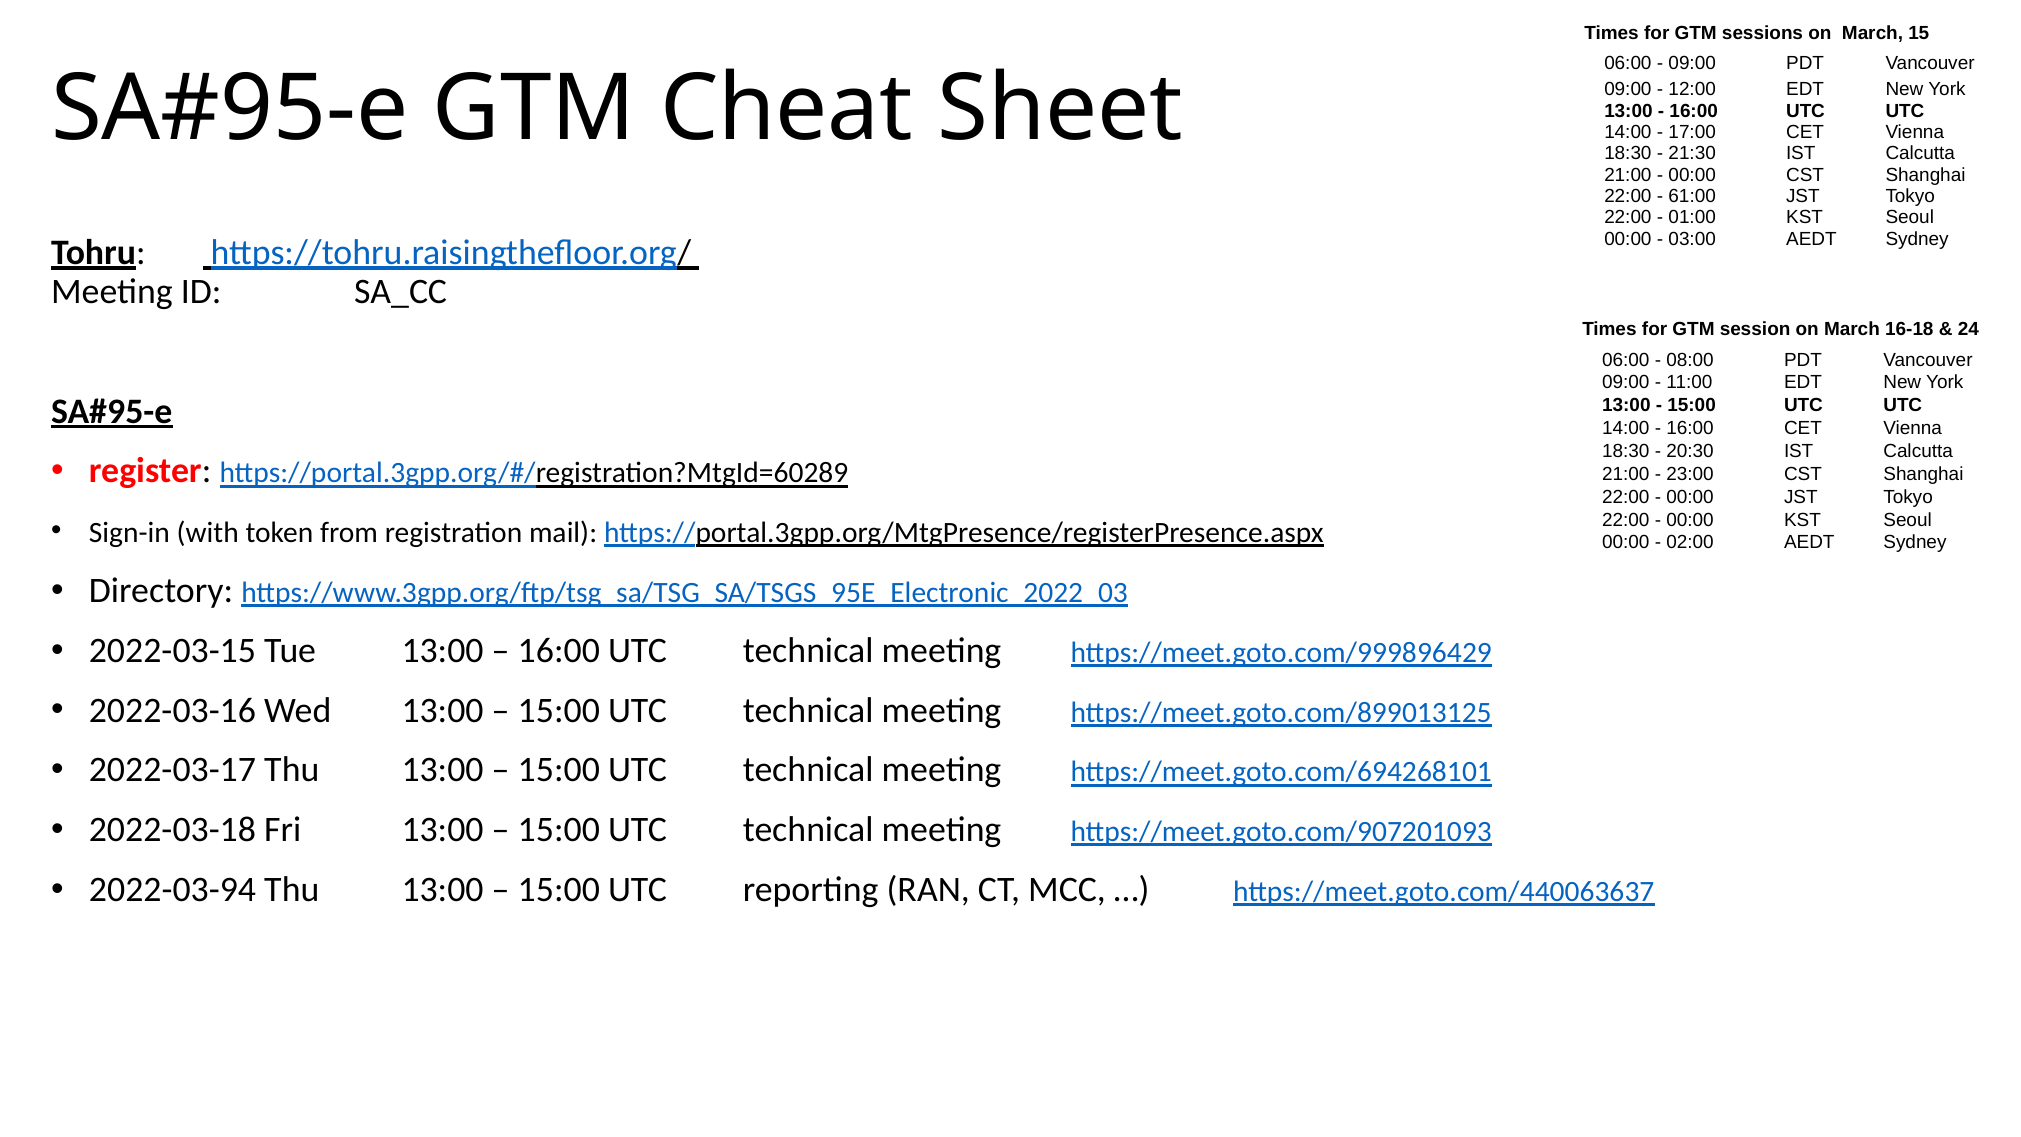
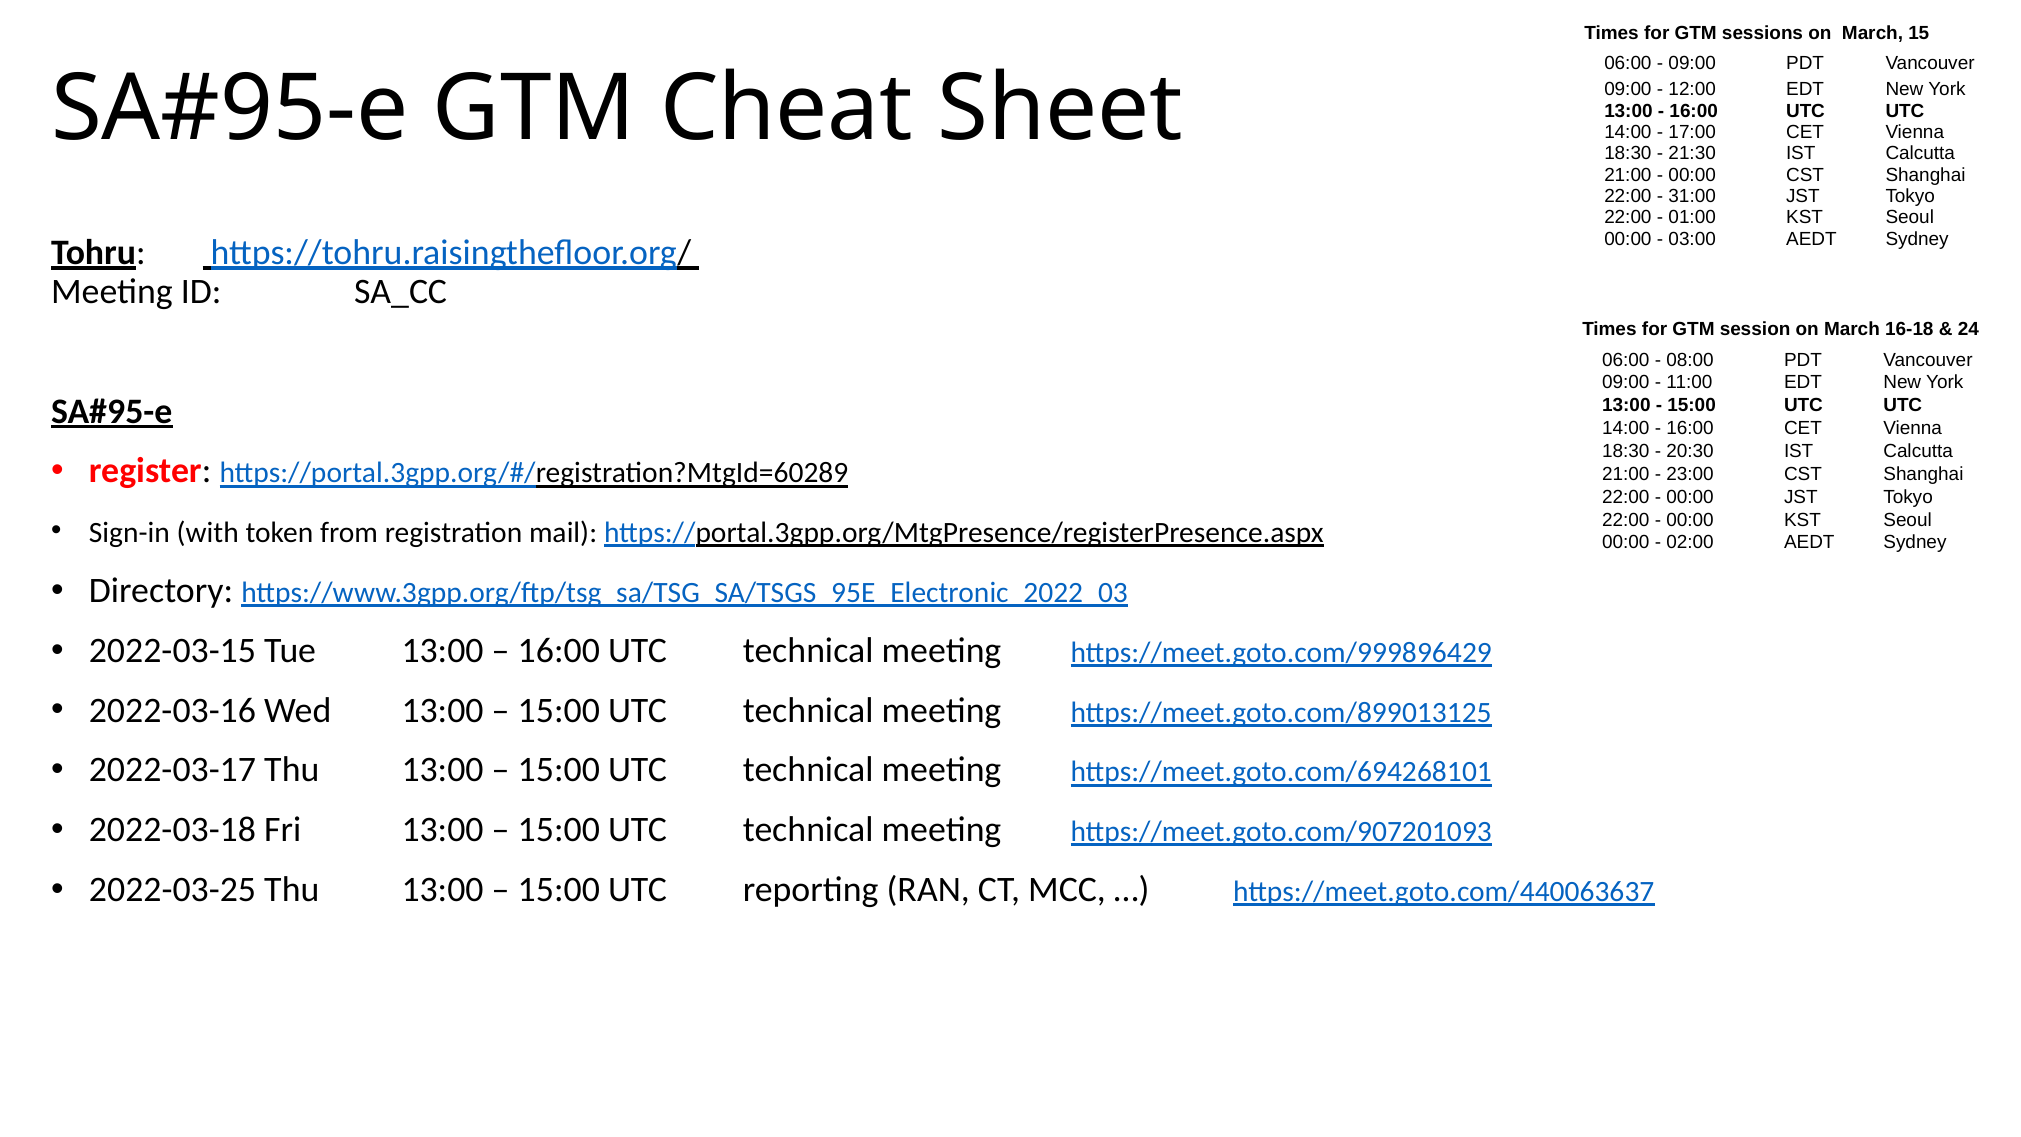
61:00: 61:00 -> 31:00
2022-03-94: 2022-03-94 -> 2022-03-25
